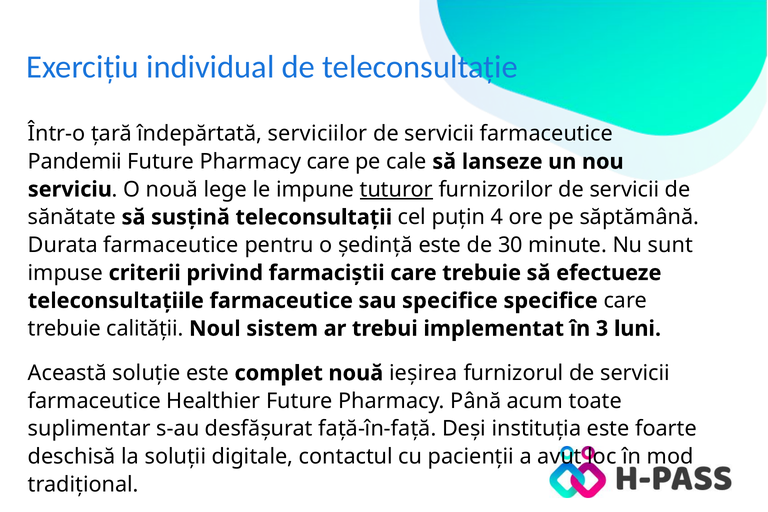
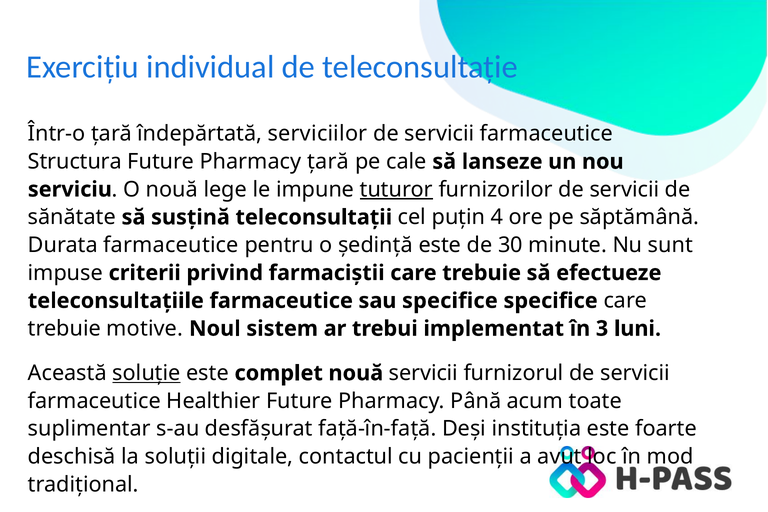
Pandemii: Pandemii -> Structura
Pharmacy care: care -> țară
calității: calității -> motive
soluție underline: none -> present
nouă ieșirea: ieșirea -> servicii
